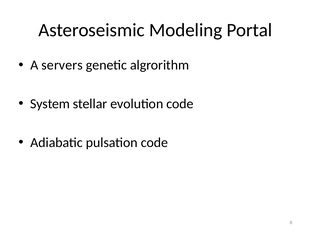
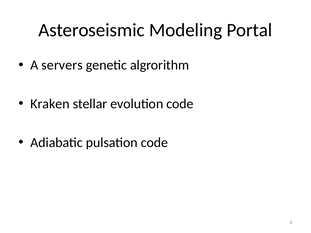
System: System -> Kraken
